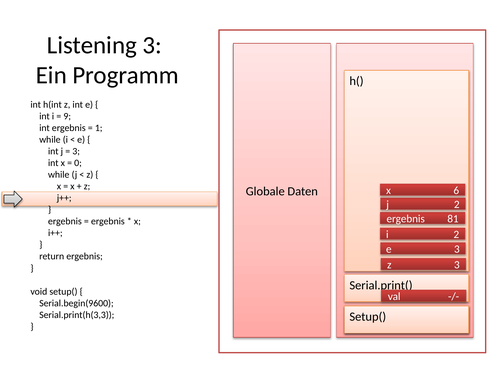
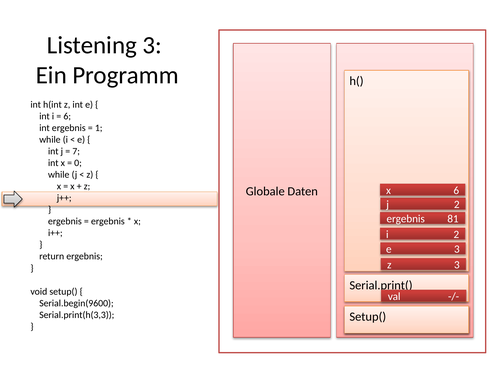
9 at (67, 116): 9 -> 6
3 at (76, 151): 3 -> 7
